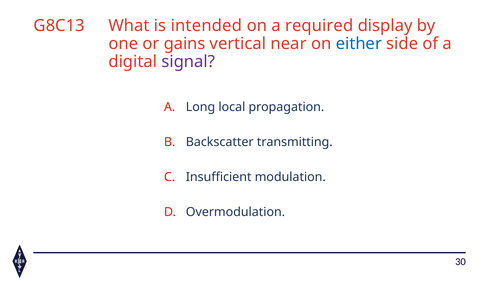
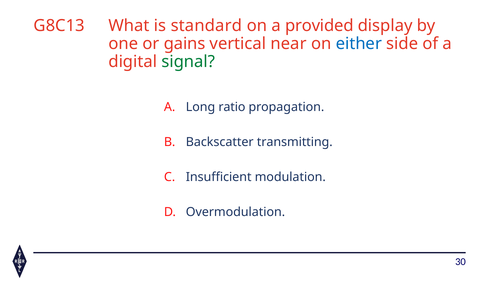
intended: intended -> standard
required: required -> provided
signal colour: purple -> green
local: local -> ratio
